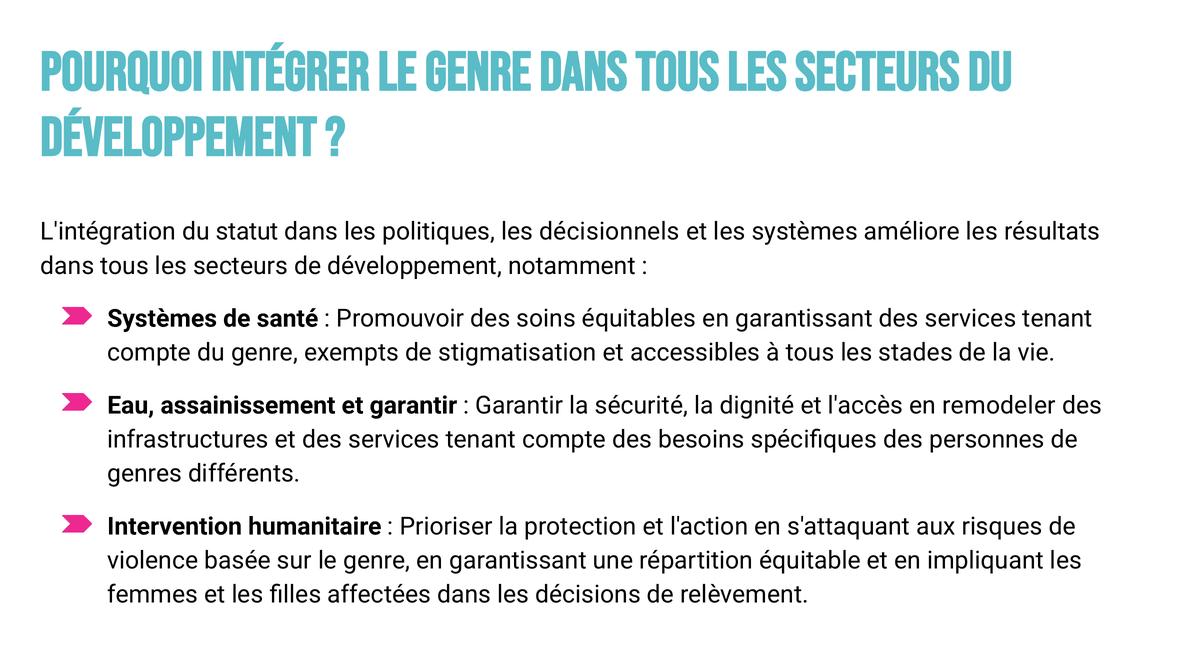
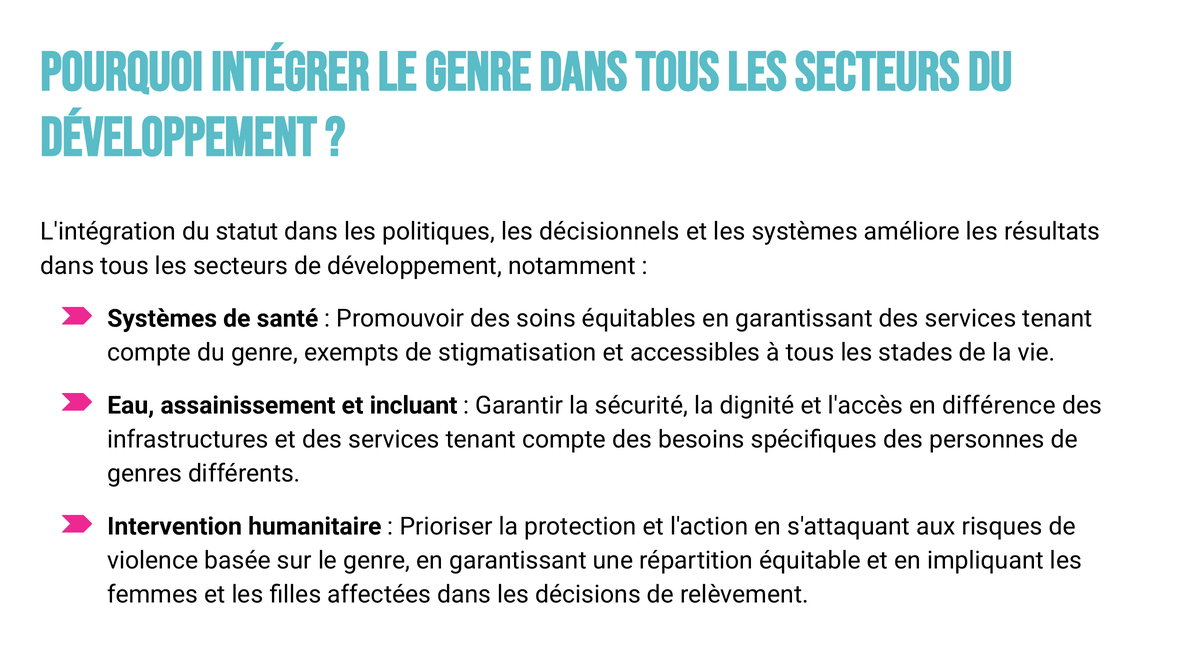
et garantir: garantir -> incluant
remodeler: remodeler -> différence
